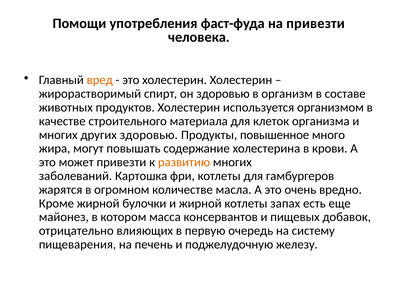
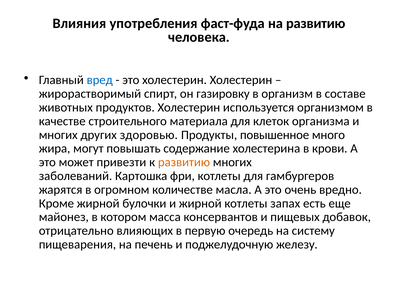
Помощи: Помощи -> Влияния
на привезти: привезти -> развитию
вред colour: orange -> blue
он здоровью: здоровью -> газировку
